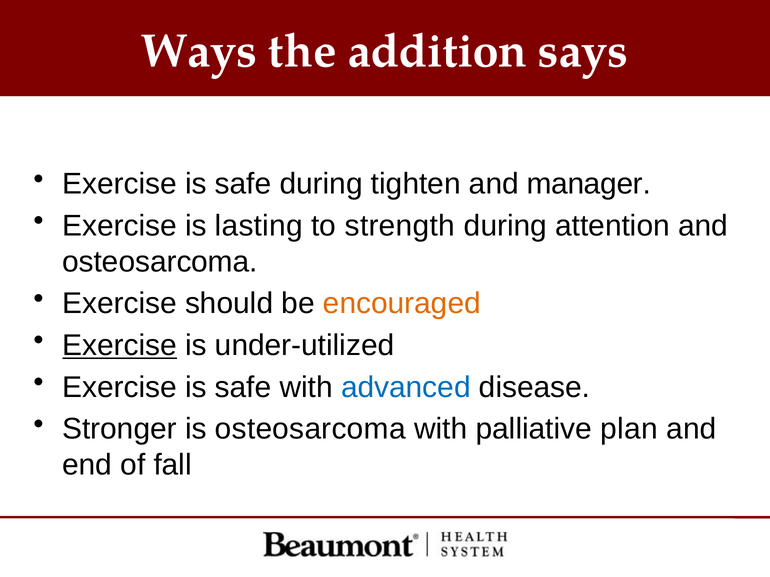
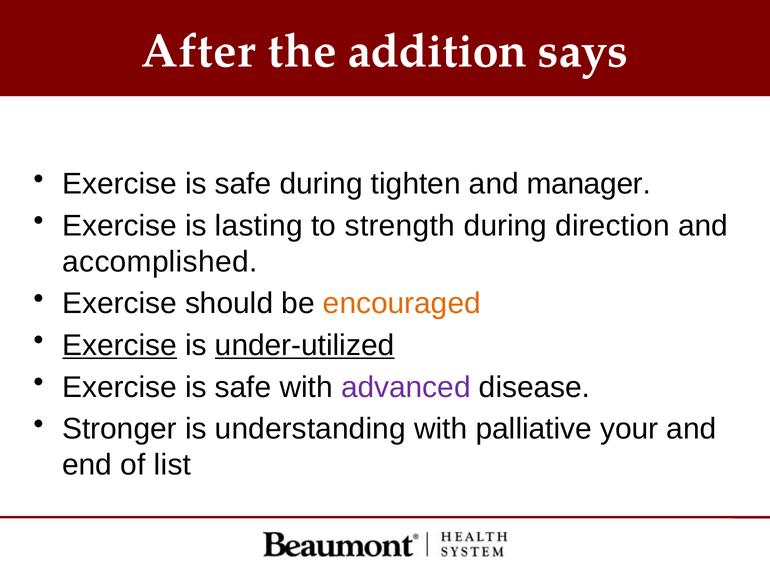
Ways: Ways -> After
attention: attention -> direction
osteosarcoma at (160, 262): osteosarcoma -> accomplished
under-utilized underline: none -> present
advanced colour: blue -> purple
is osteosarcoma: osteosarcoma -> understanding
plan: plan -> your
fall: fall -> list
